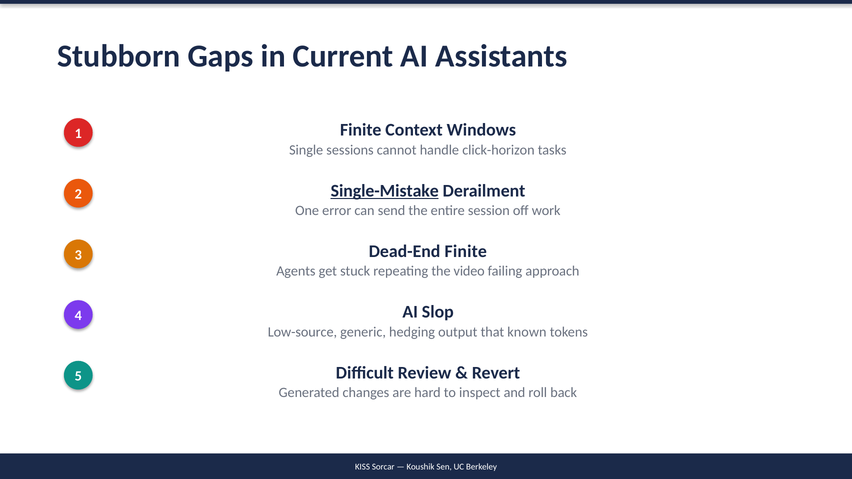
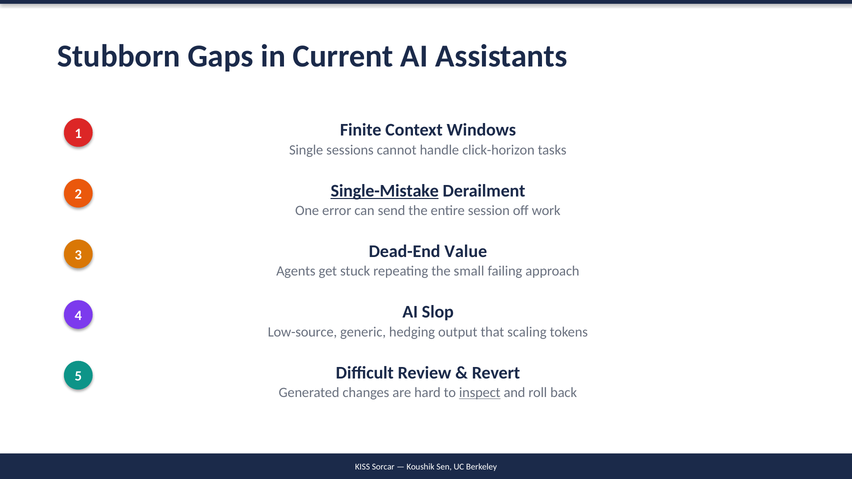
Dead-End Finite: Finite -> Value
video: video -> small
known: known -> scaling
inspect underline: none -> present
